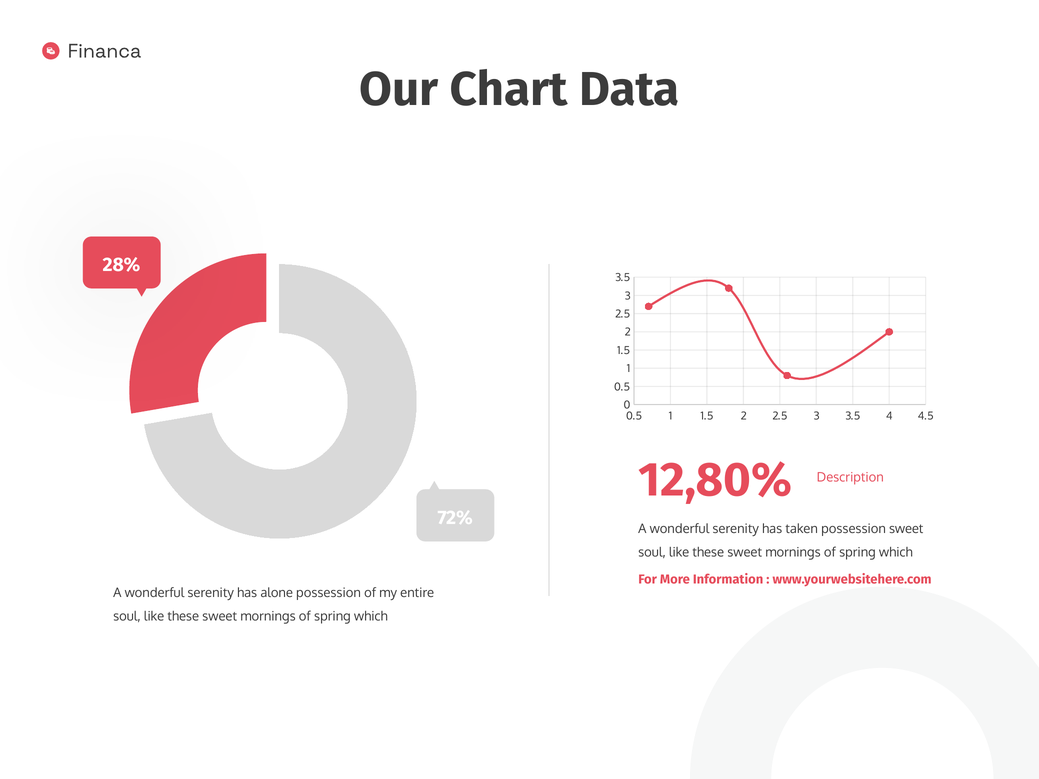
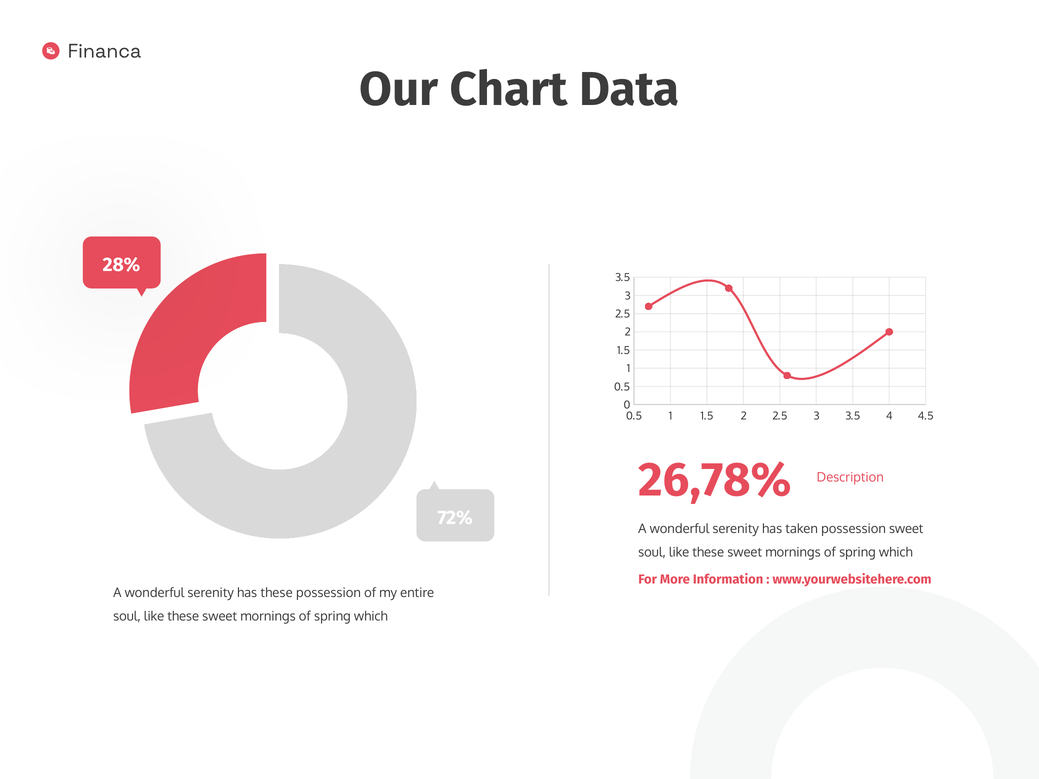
12,80%: 12,80% -> 26,78%
has alone: alone -> these
